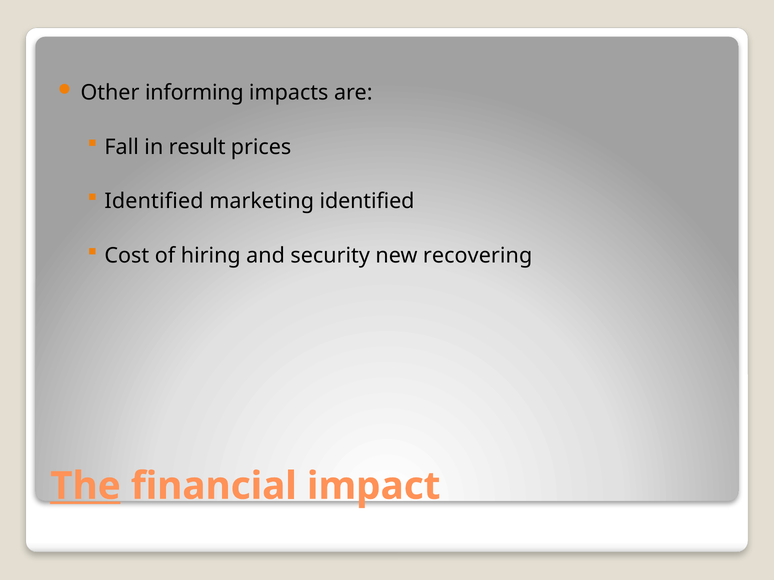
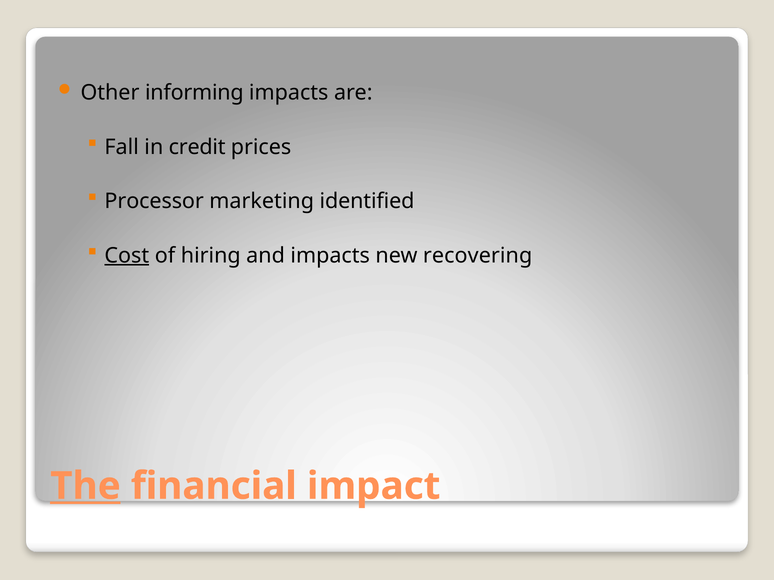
result: result -> credit
Identified at (154, 201): Identified -> Processor
Cost underline: none -> present
and security: security -> impacts
